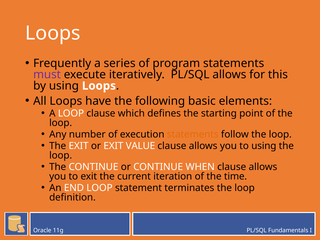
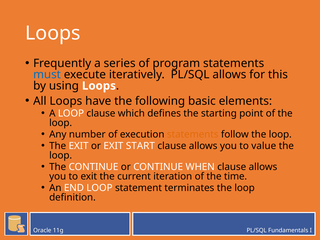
must colour: purple -> blue
VALUE: VALUE -> START
to using: using -> value
